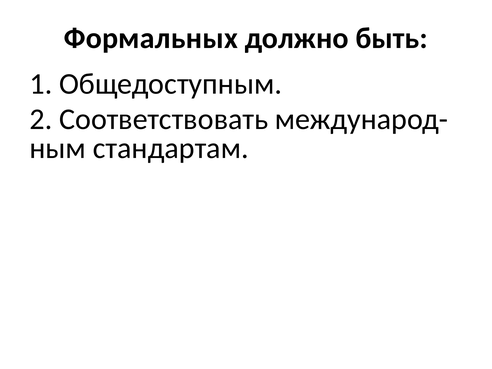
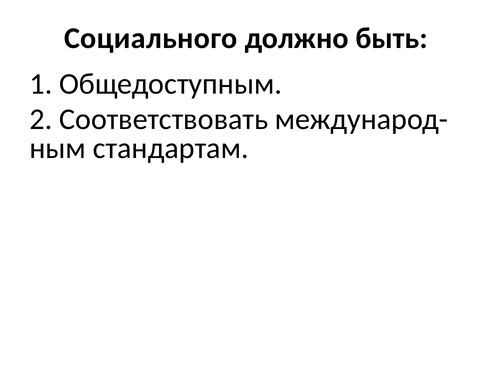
Формальных: Формальных -> Социального
